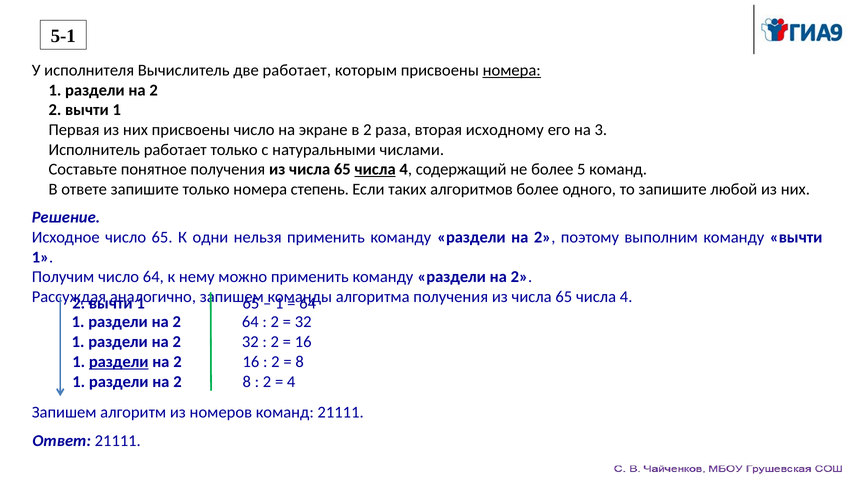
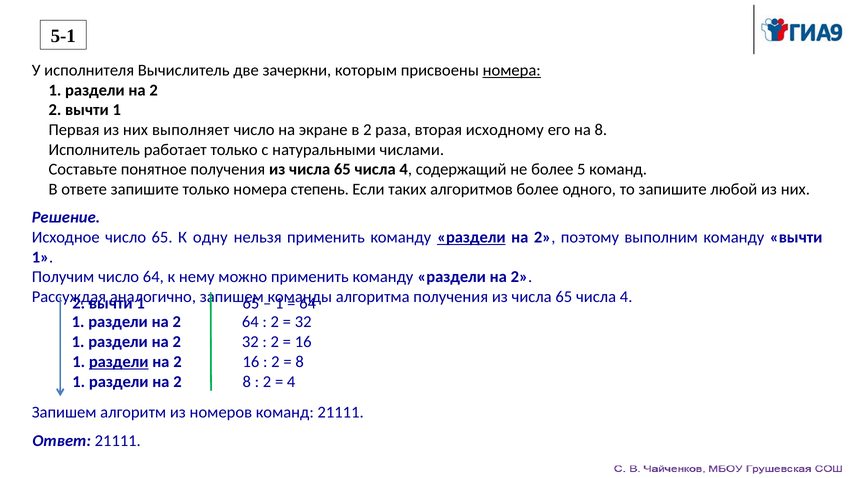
две работает: работает -> зачеркни
них присвоены: присвоены -> выполняет
на 3: 3 -> 8
числа at (375, 170) underline: present -> none
одни: одни -> одну
раздели at (471, 238) underline: none -> present
